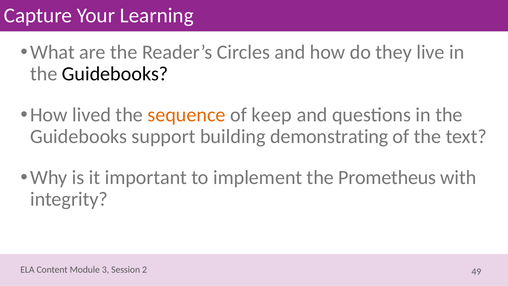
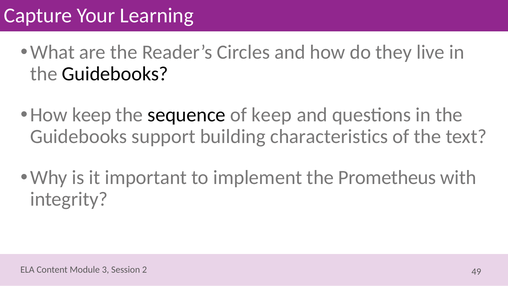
How lived: lived -> keep
sequence colour: orange -> black
demonstrating: demonstrating -> characteristics
